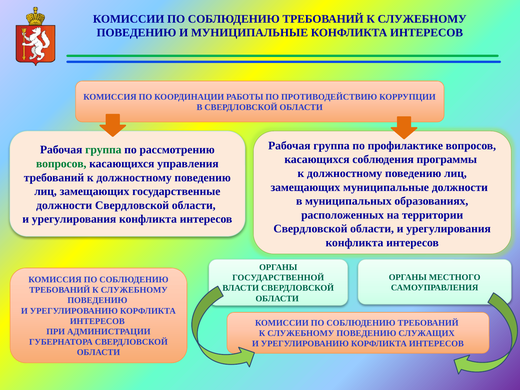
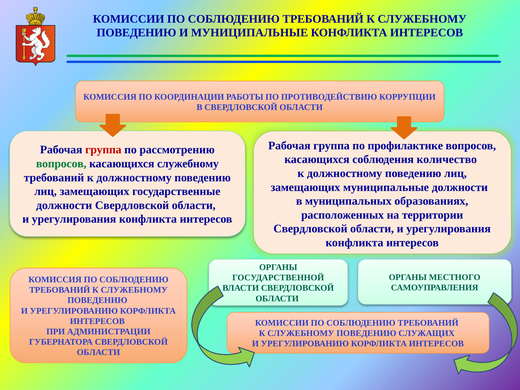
группа at (103, 150) colour: green -> red
программы: программы -> количество
касающихся управления: управления -> служебному
